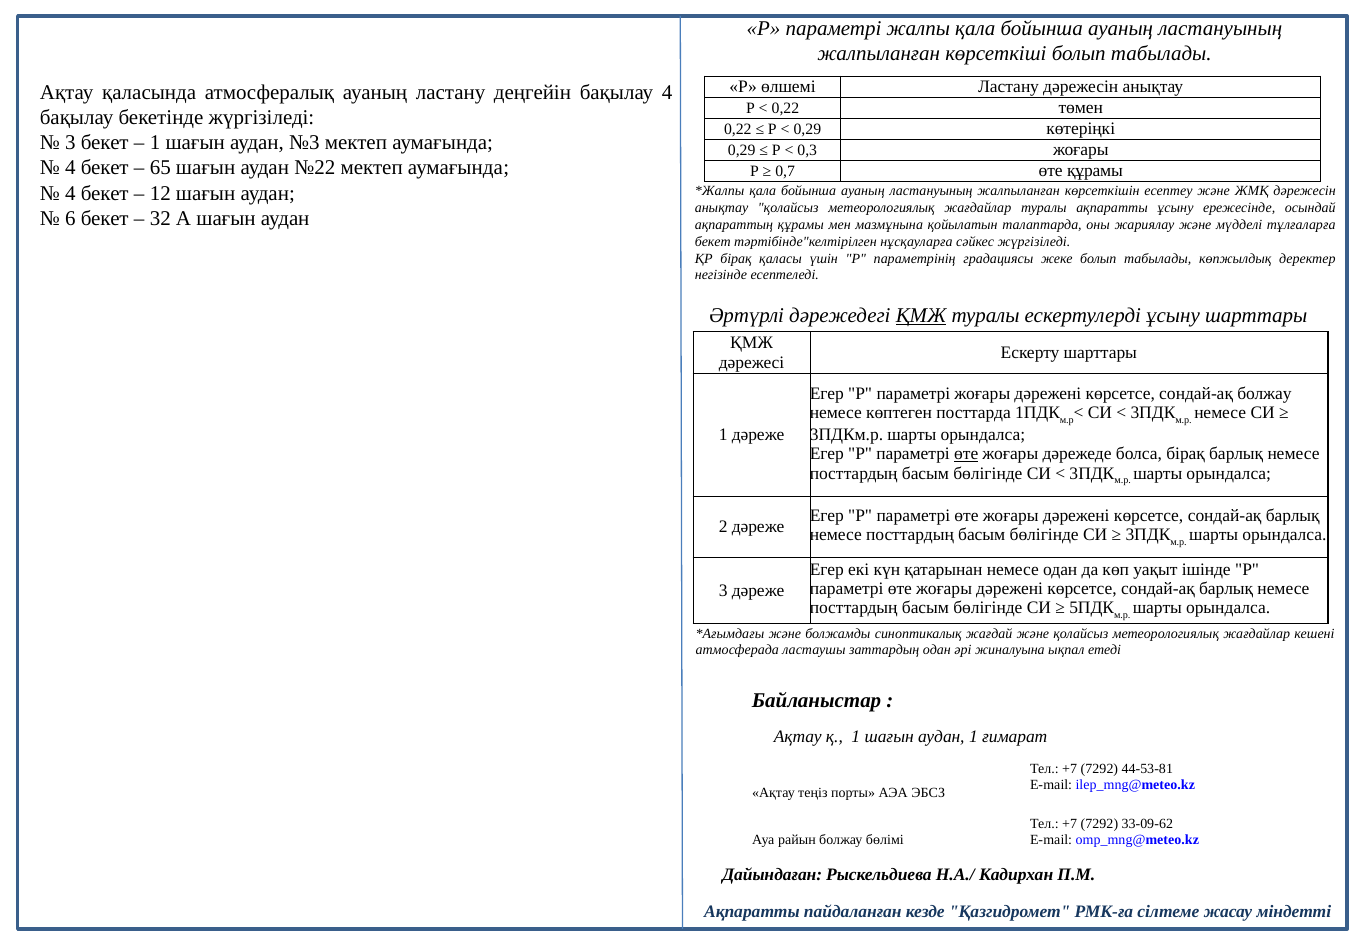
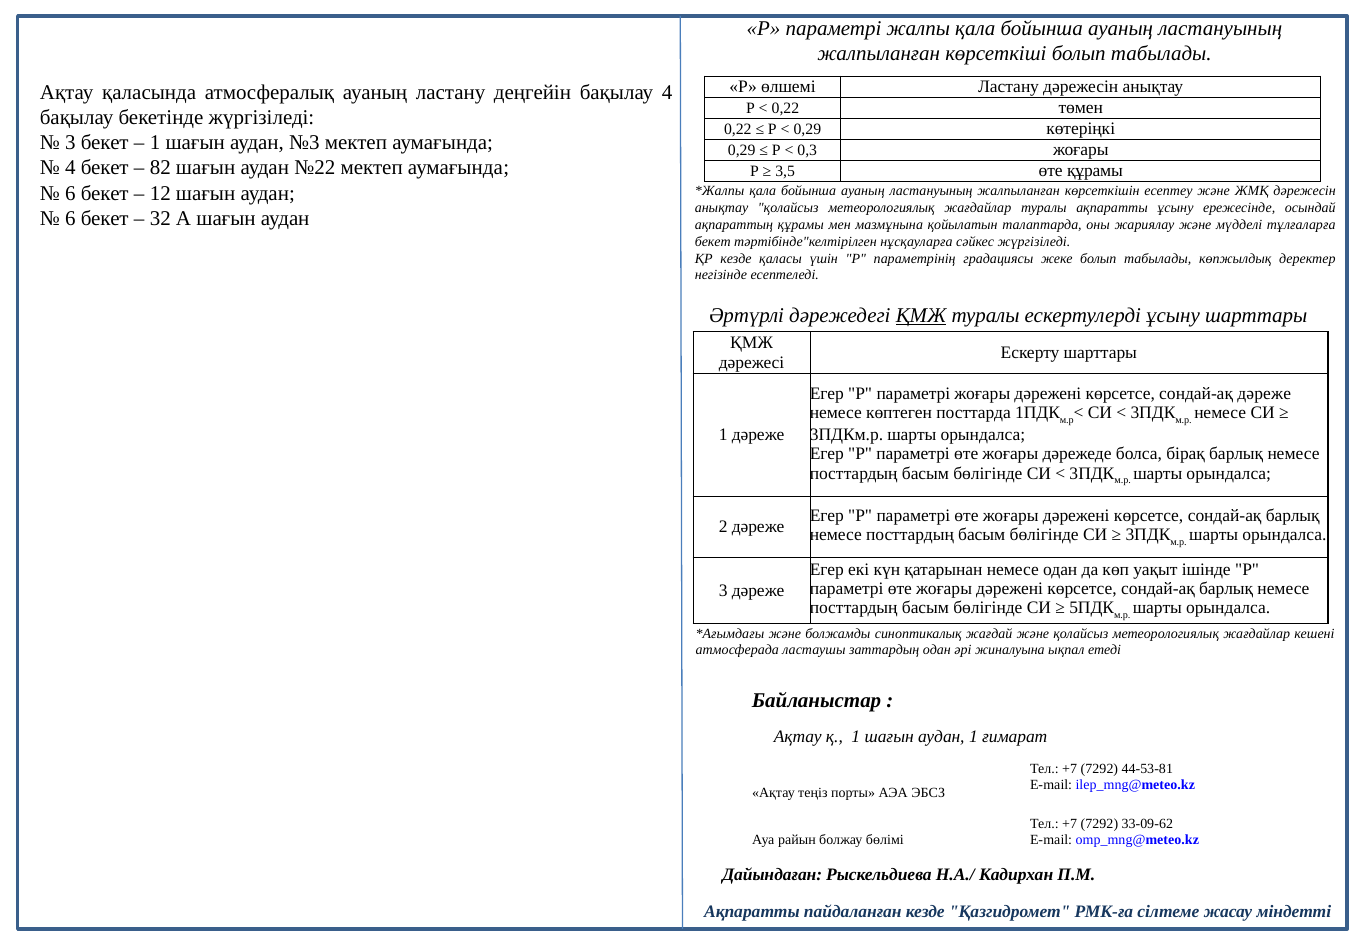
65: 65 -> 82
0,7: 0,7 -> 3,5
4 at (70, 193): 4 -> 6
ҚР бірақ: бірақ -> кезде
сондай-ақ болжау: болжау -> дәреже
өте at (966, 454) underline: present -> none
